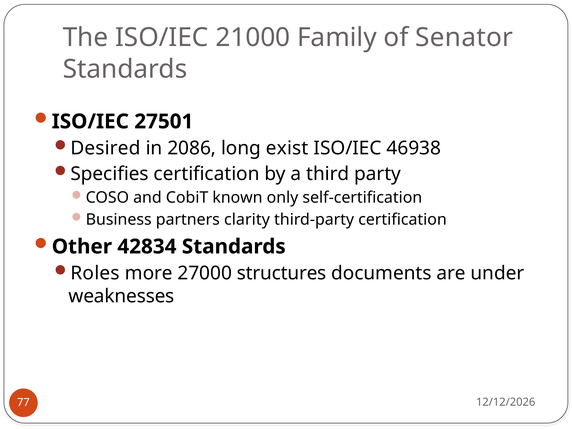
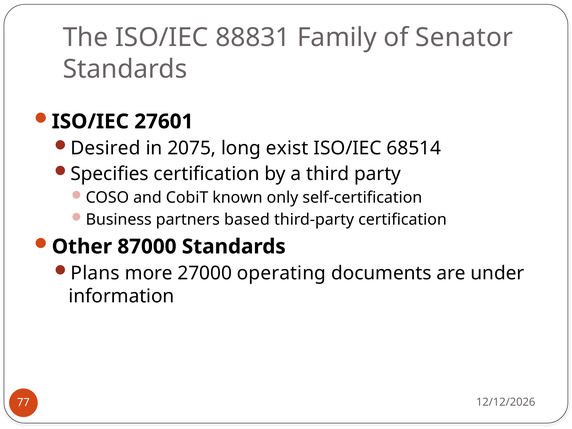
21000: 21000 -> 88831
27501: 27501 -> 27601
2086: 2086 -> 2075
46938: 46938 -> 68514
clarity: clarity -> based
42834: 42834 -> 87000
Roles: Roles -> Plans
structures: structures -> operating
weaknesses: weaknesses -> information
